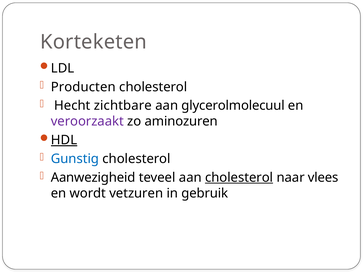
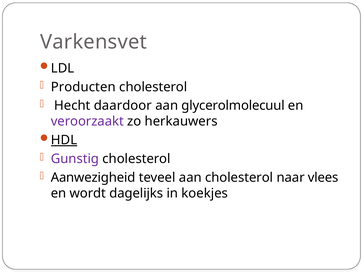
Korteketen: Korteketen -> Varkensvet
zichtbare: zichtbare -> daardoor
aminozuren: aminozuren -> herkauwers
Gunstig colour: blue -> purple
cholesterol at (239, 177) underline: present -> none
vetzuren: vetzuren -> dagelijks
gebruik: gebruik -> koekjes
